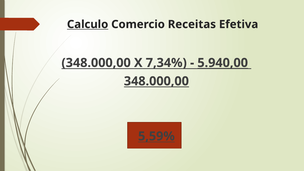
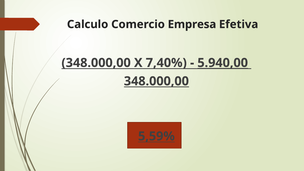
Calculo underline: present -> none
Receitas: Receitas -> Empresa
7,34%: 7,34% -> 7,40%
